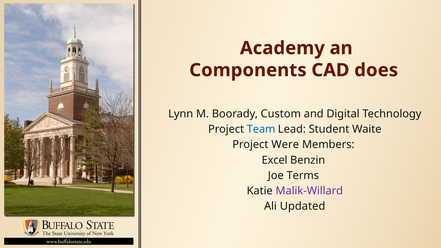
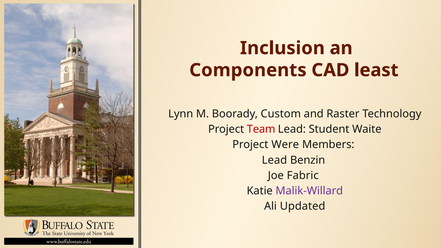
Academy: Academy -> Inclusion
does: does -> least
Digital: Digital -> Raster
Team colour: blue -> red
Excel at (275, 160): Excel -> Lead
Terms: Terms -> Fabric
